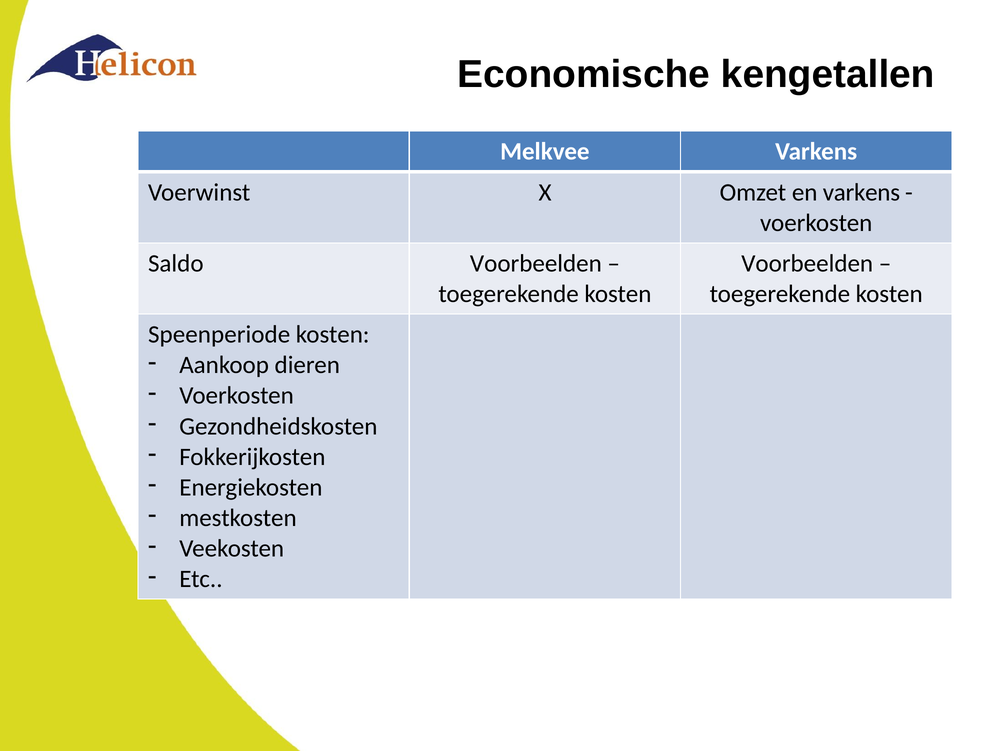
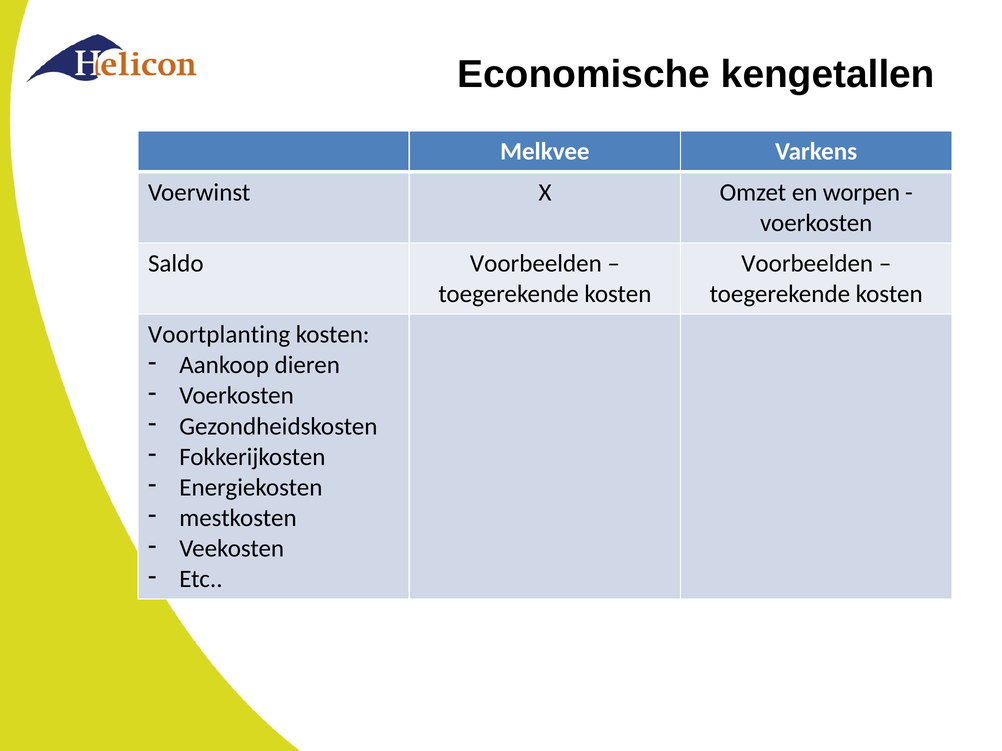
en varkens: varkens -> worpen
Speenperiode: Speenperiode -> Voortplanting
